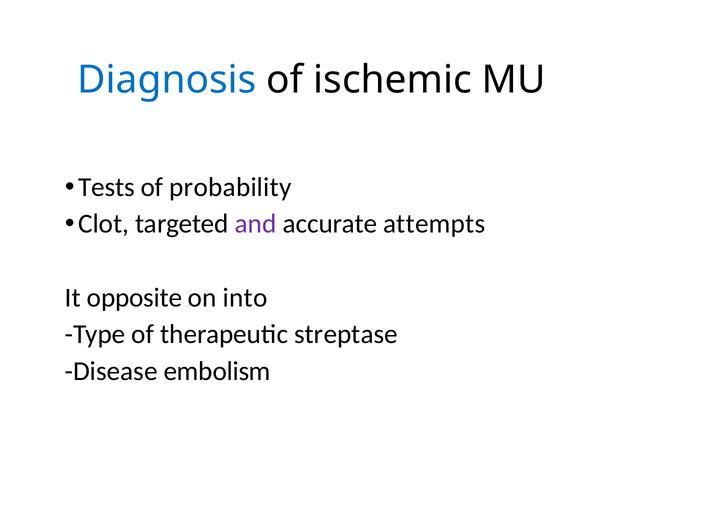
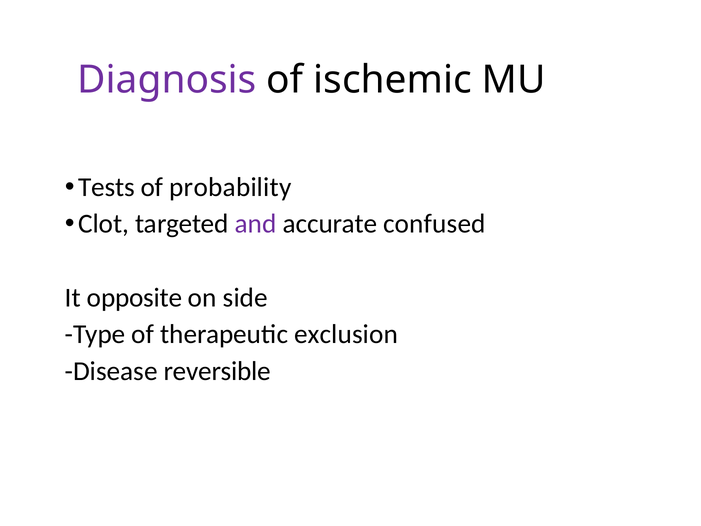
Diagnosis colour: blue -> purple
attempts: attempts -> confused
into: into -> side
streptase: streptase -> exclusion
embolism: embolism -> reversible
